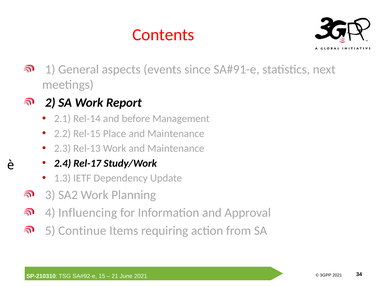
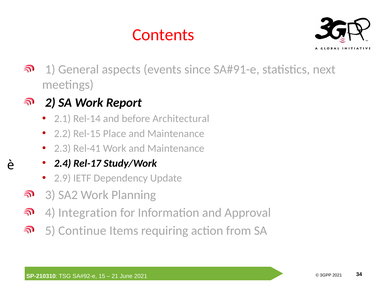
Management: Management -> Architectural
Rel-13: Rel-13 -> Rel-41
1.3: 1.3 -> 2.9
Influencing: Influencing -> Integration
